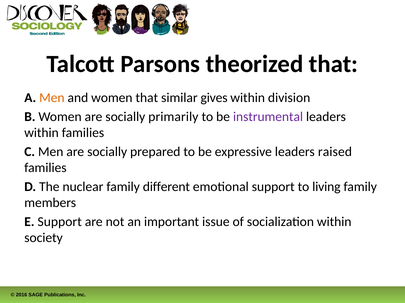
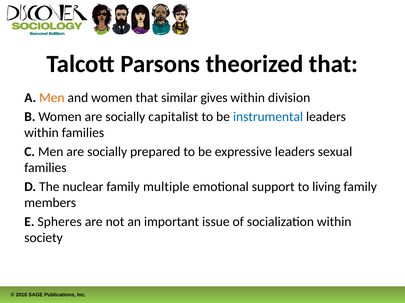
primarily: primarily -> capitalist
instrumental colour: purple -> blue
raised: raised -> sexual
different: different -> multiple
E Support: Support -> Spheres
